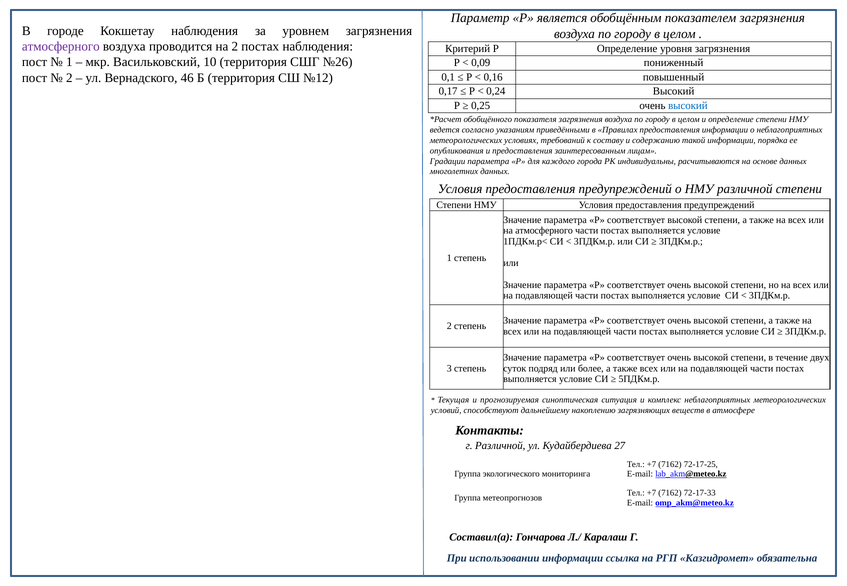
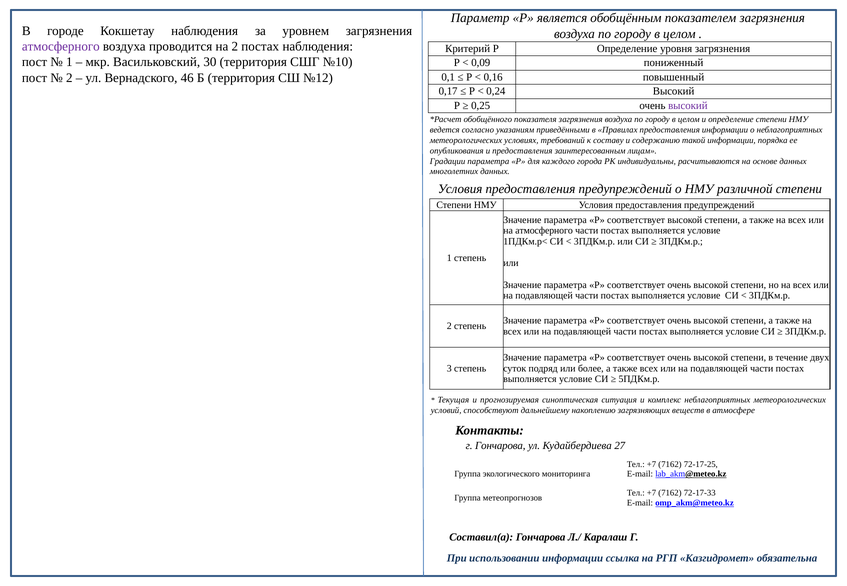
10: 10 -> 30
№26: №26 -> №10
высокий at (688, 106) colour: blue -> purple
г Различной: Различной -> Гончарова
